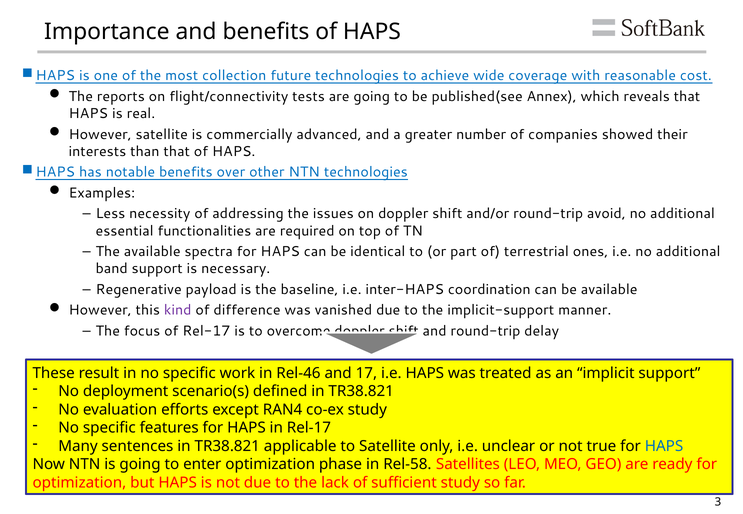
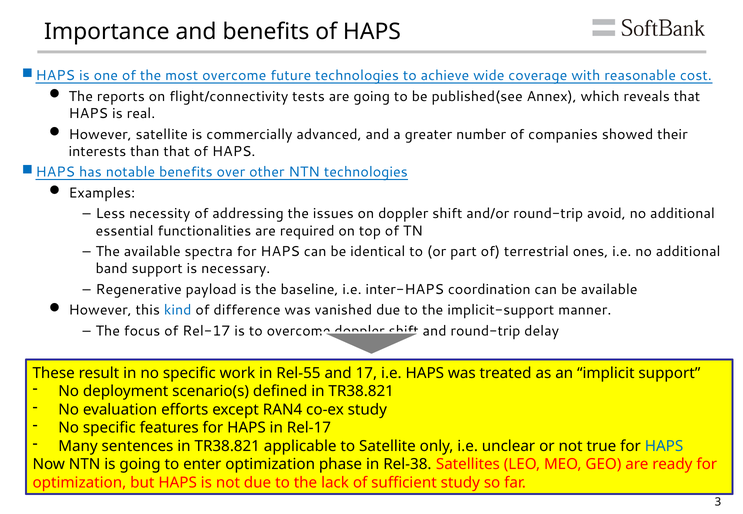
most collection: collection -> overcome
kind colour: purple -> blue
Rel-46: Rel-46 -> Rel-55
Rel-58: Rel-58 -> Rel-38
